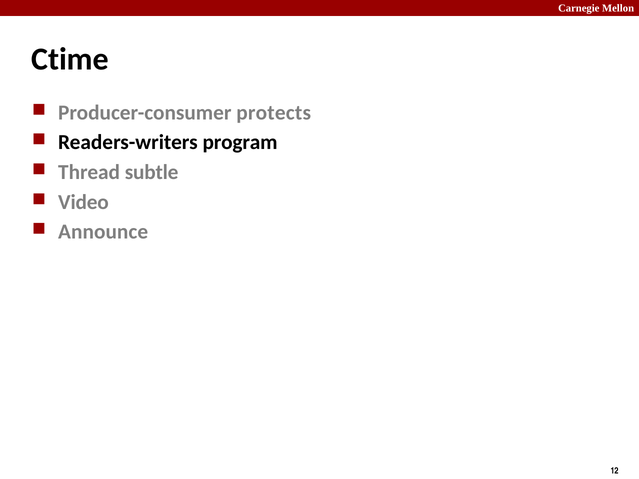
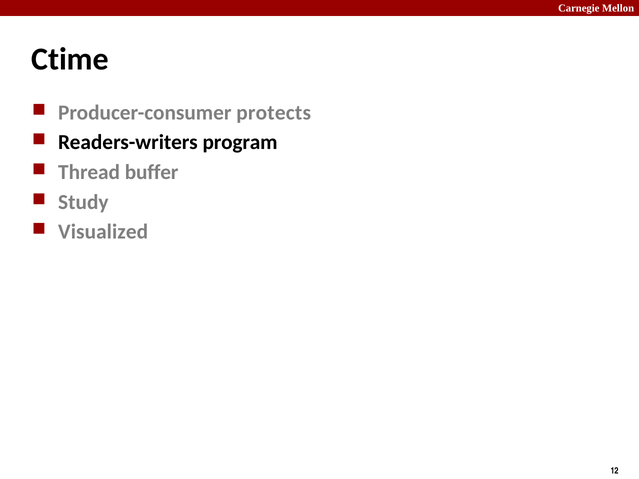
subtle: subtle -> buffer
Video: Video -> Study
Announce: Announce -> Visualized
